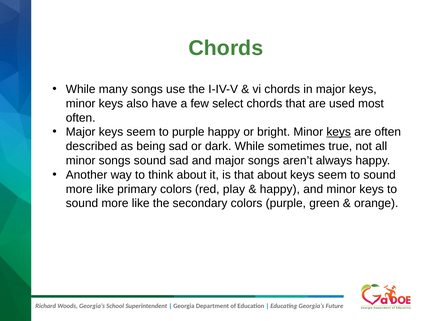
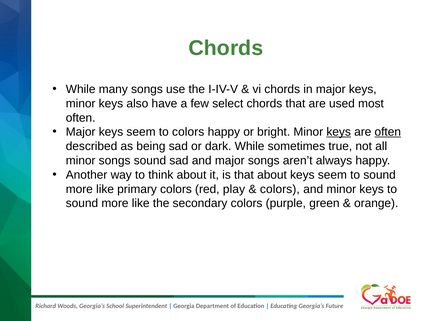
to purple: purple -> colors
often at (388, 132) underline: none -> present
happy at (280, 189): happy -> colors
